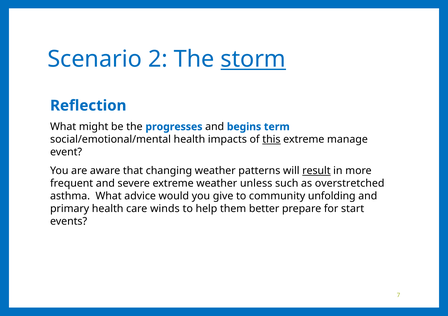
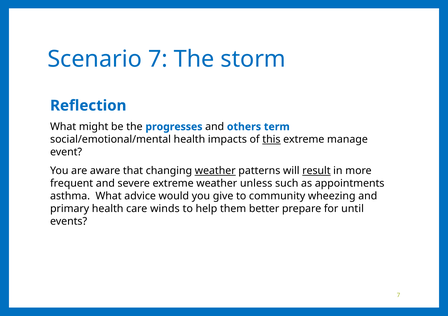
Scenario 2: 2 -> 7
storm underline: present -> none
begins: begins -> others
weather at (215, 171) underline: none -> present
overstretched: overstretched -> appointments
unfolding: unfolding -> wheezing
start: start -> until
